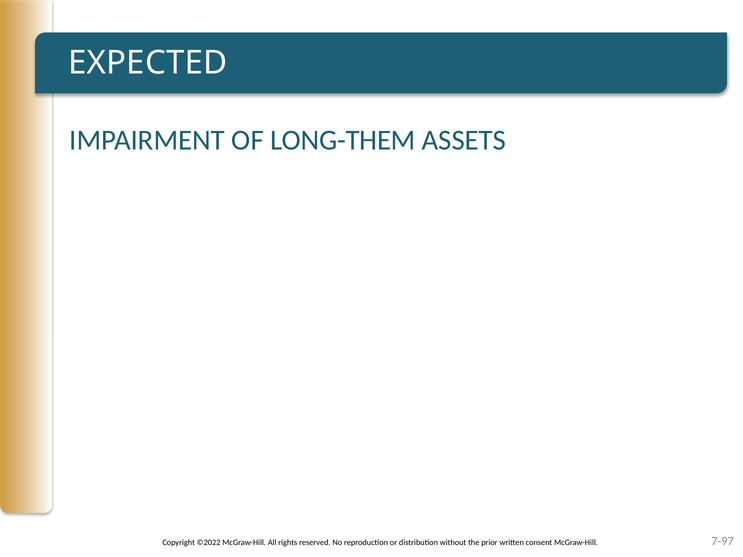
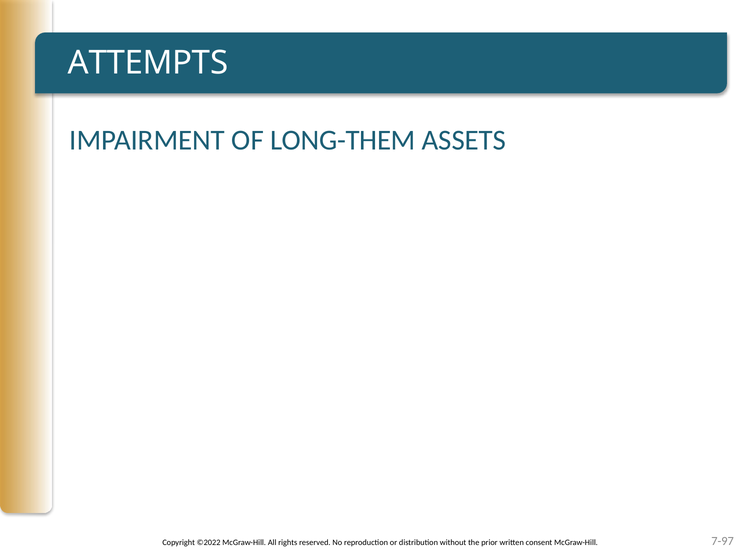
EXPECTED: EXPECTED -> ATTEMPTS
